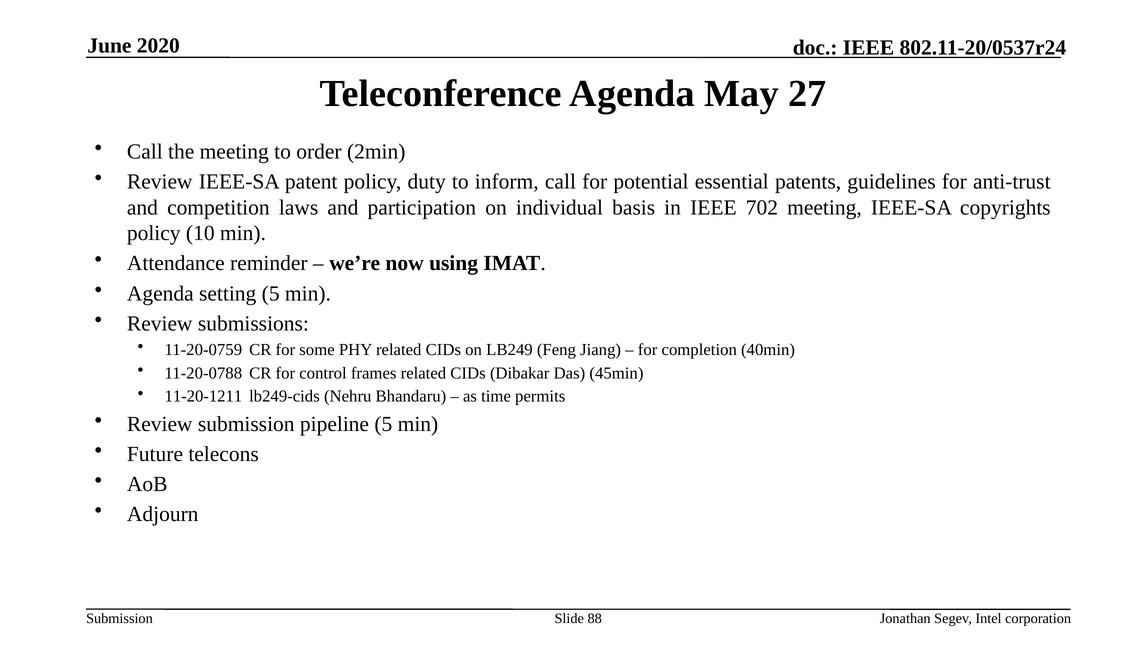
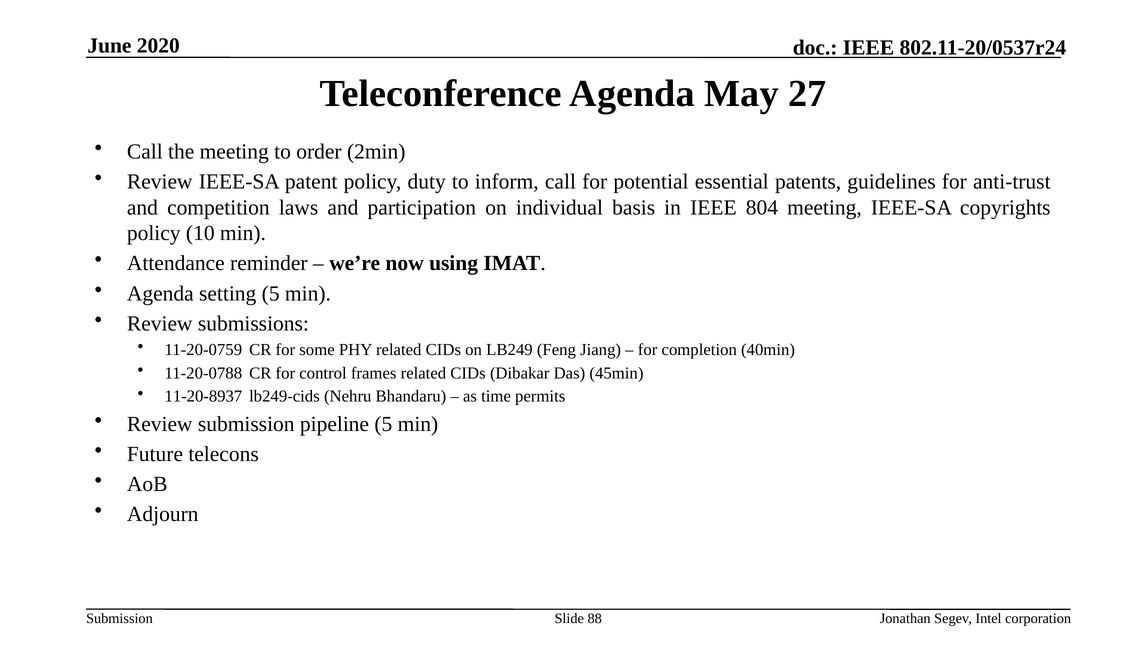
702: 702 -> 804
11-20-1211: 11-20-1211 -> 11-20-8937
